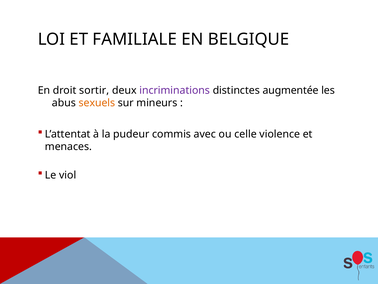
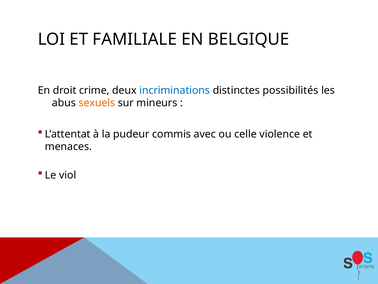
sortir: sortir -> crime
incriminations colour: purple -> blue
augmentée: augmentée -> possibilités
